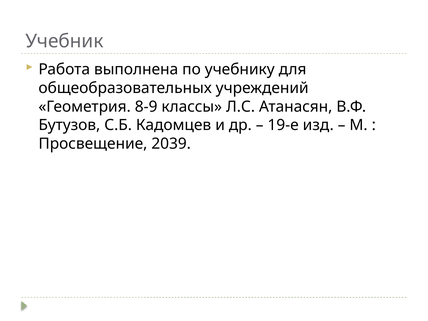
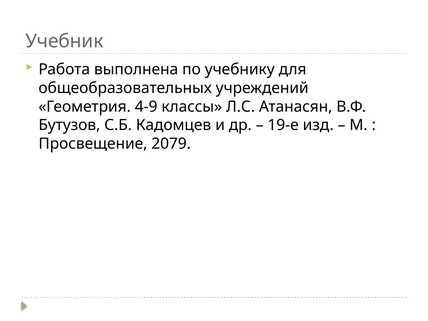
8-9: 8-9 -> 4-9
2039: 2039 -> 2079
